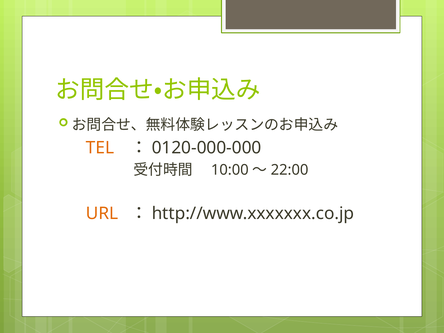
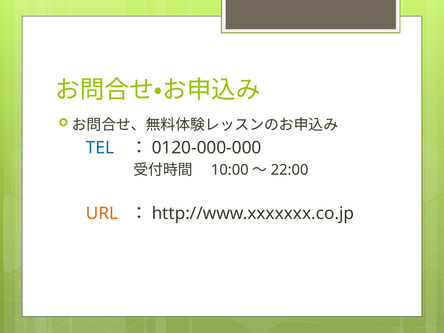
TEL colour: orange -> blue
